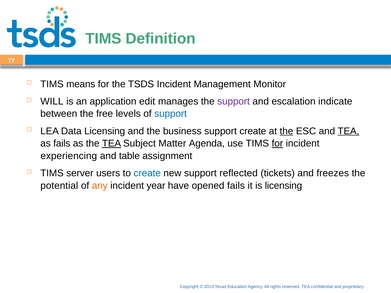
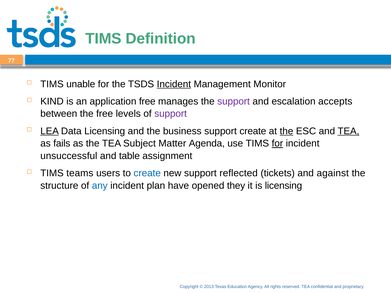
means: means -> unable
Incident at (174, 84) underline: none -> present
WILL: WILL -> KIND
application edit: edit -> free
indicate: indicate -> accepts
support at (171, 114) colour: blue -> purple
LEA underline: none -> present
TEA at (112, 144) underline: present -> none
experiencing: experiencing -> unsuccessful
server: server -> teams
freezes: freezes -> against
potential: potential -> structure
any colour: orange -> blue
year: year -> plan
opened fails: fails -> they
